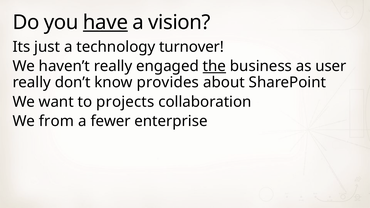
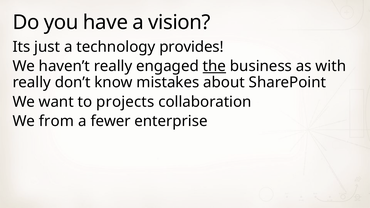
have underline: present -> none
turnover: turnover -> provides
user: user -> with
provides: provides -> mistakes
